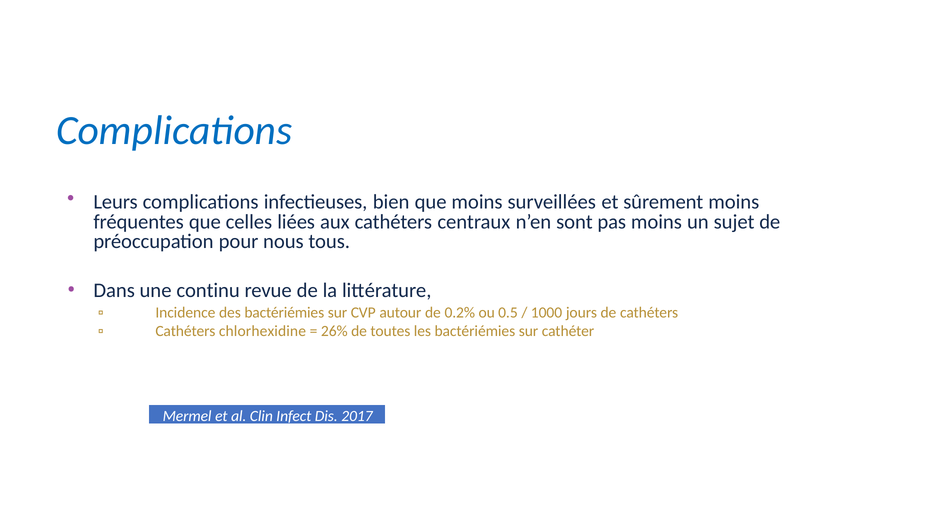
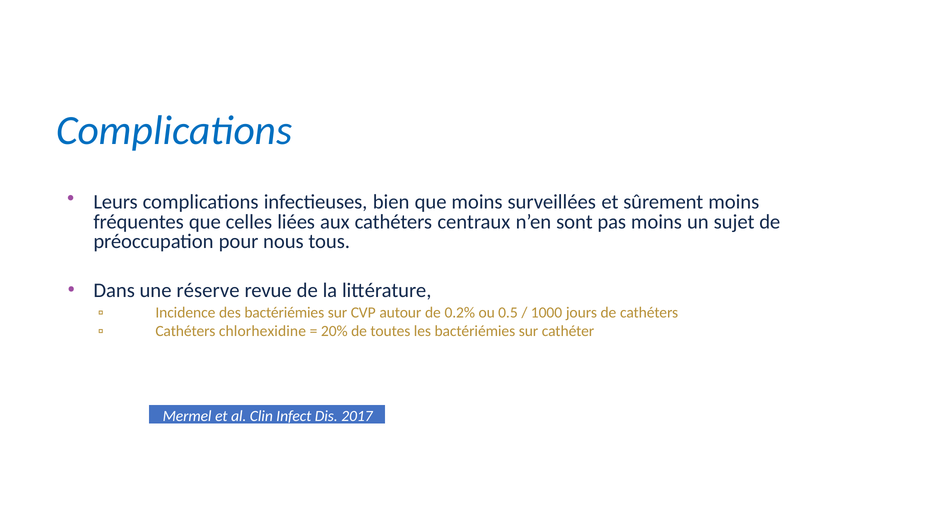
continu: continu -> réserve
26%: 26% -> 20%
